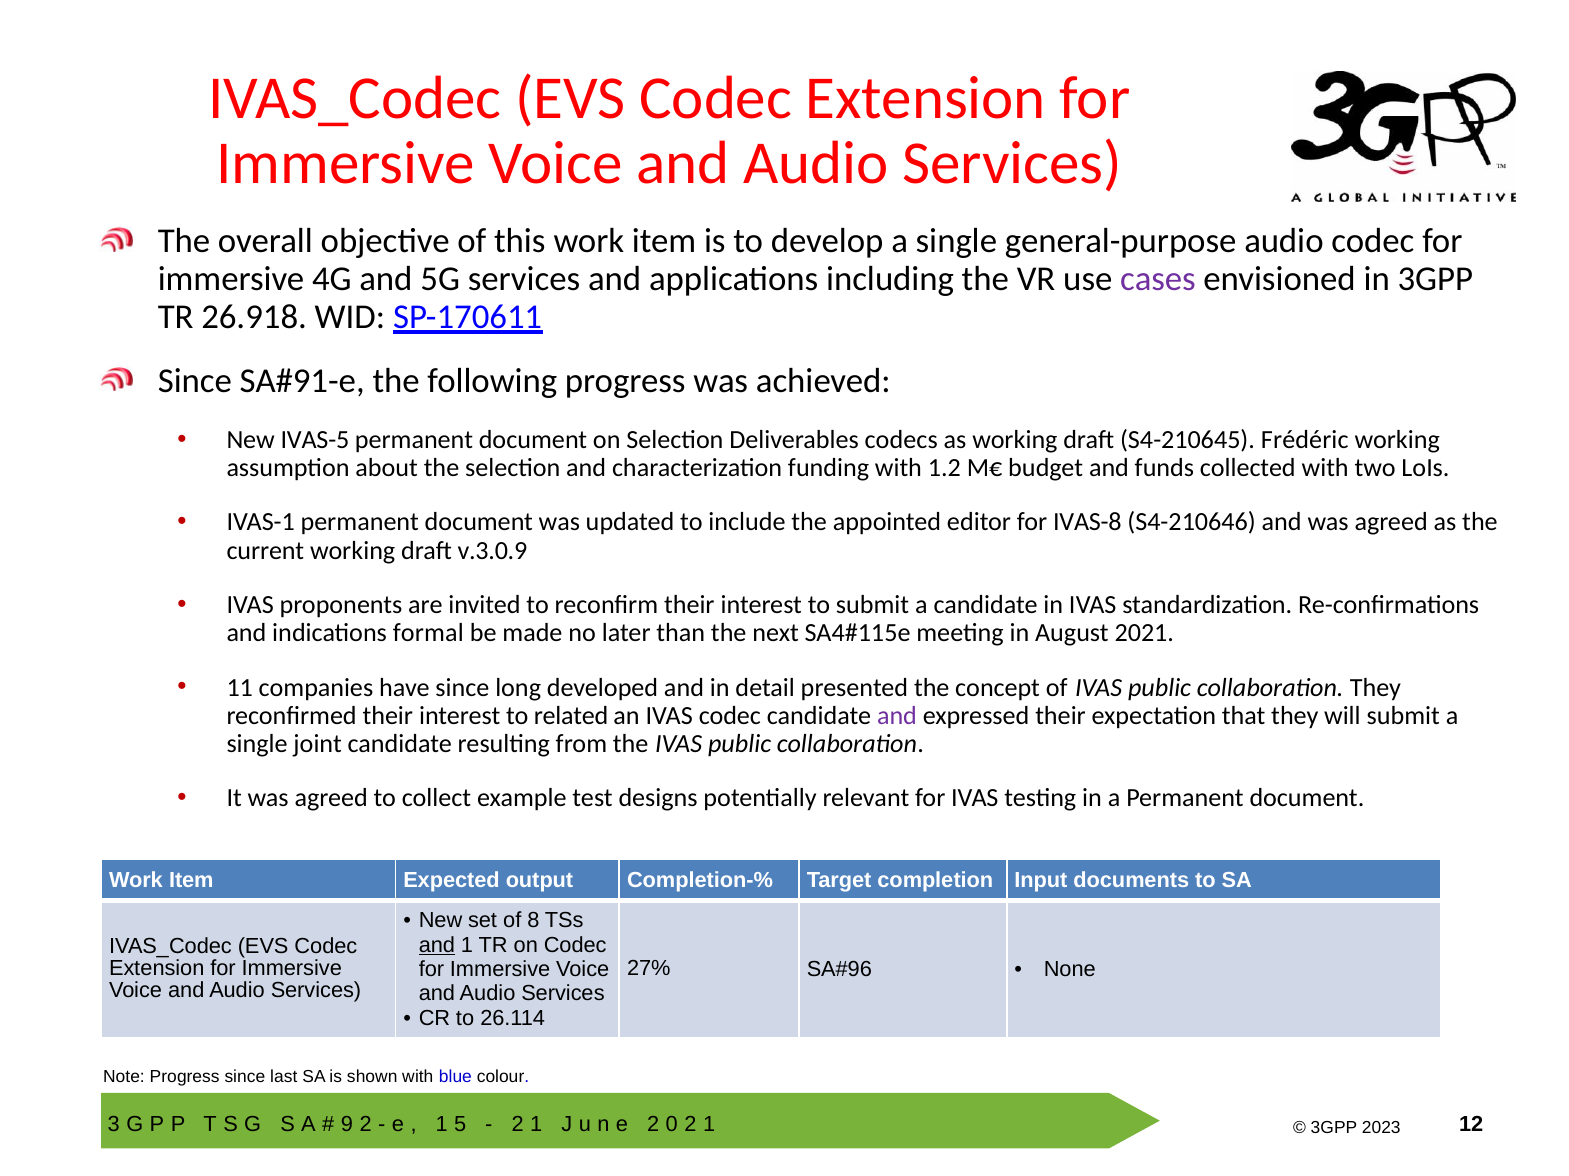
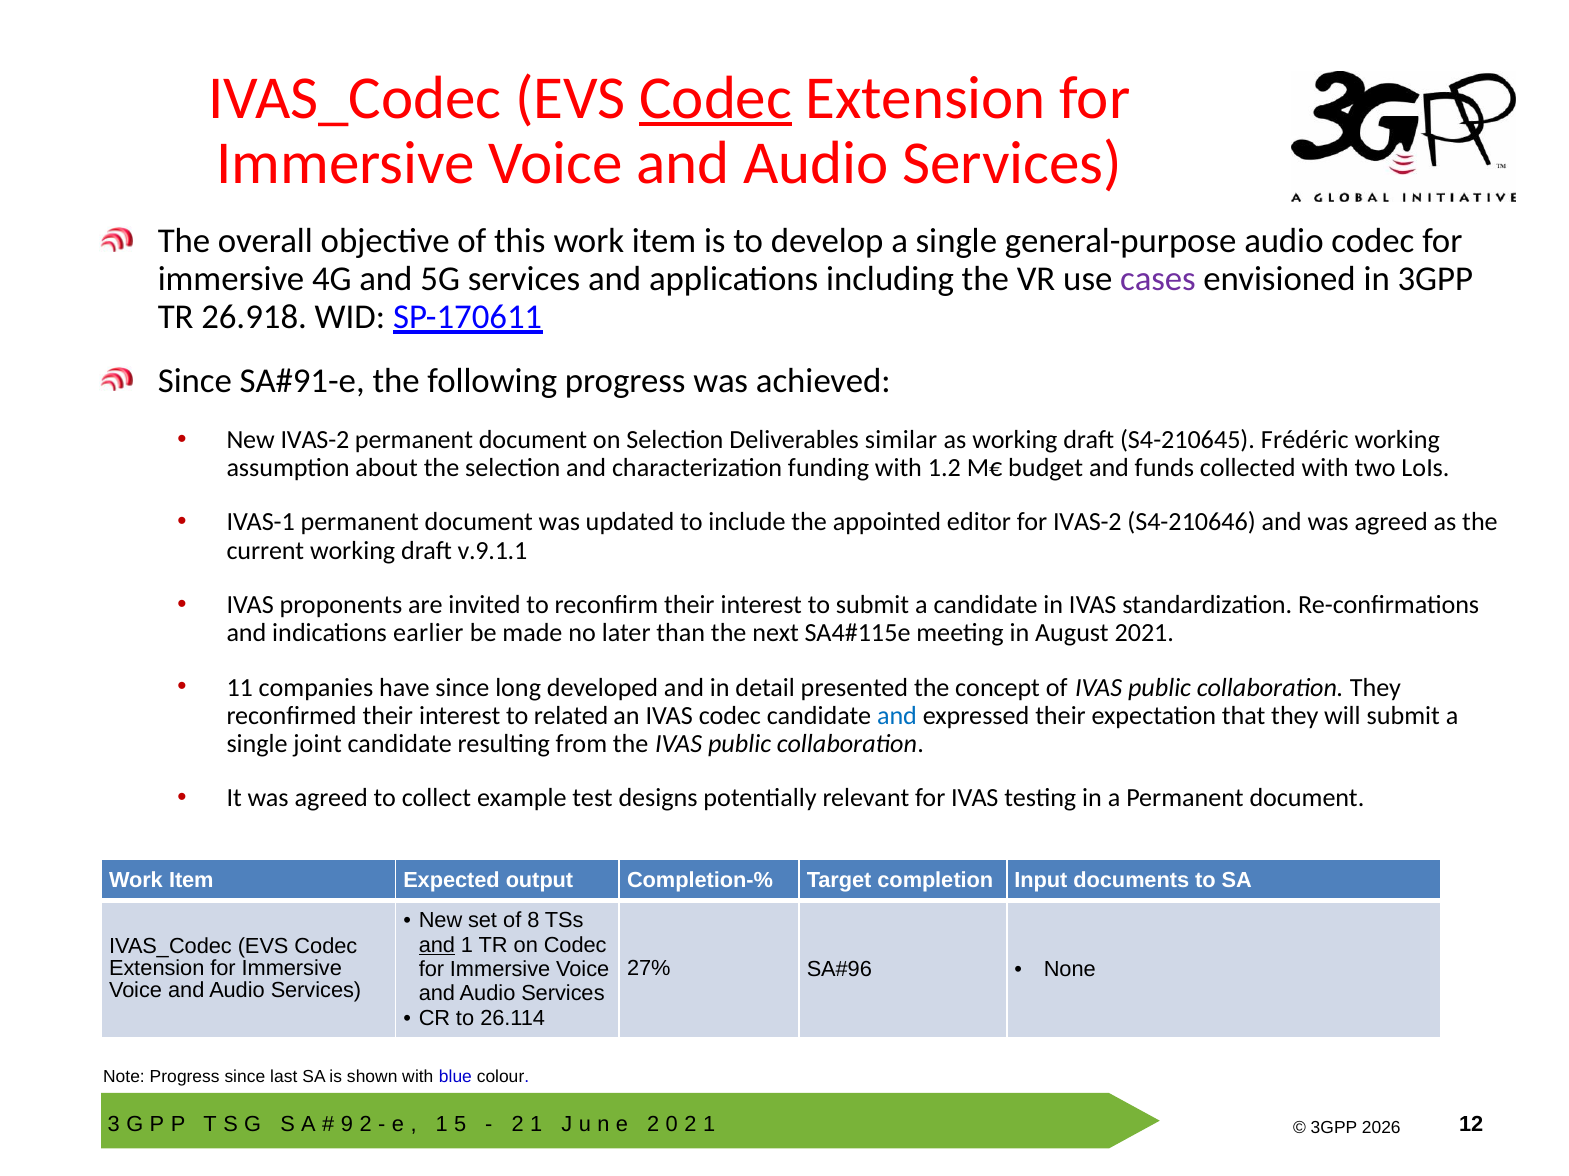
Codec at (716, 98) underline: none -> present
New IVAS-5: IVAS-5 -> IVAS-2
codecs: codecs -> similar
for IVAS-8: IVAS-8 -> IVAS-2
v.3.0.9: v.3.0.9 -> v.9.1.1
formal: formal -> earlier
and at (897, 716) colour: purple -> blue
2023: 2023 -> 2026
